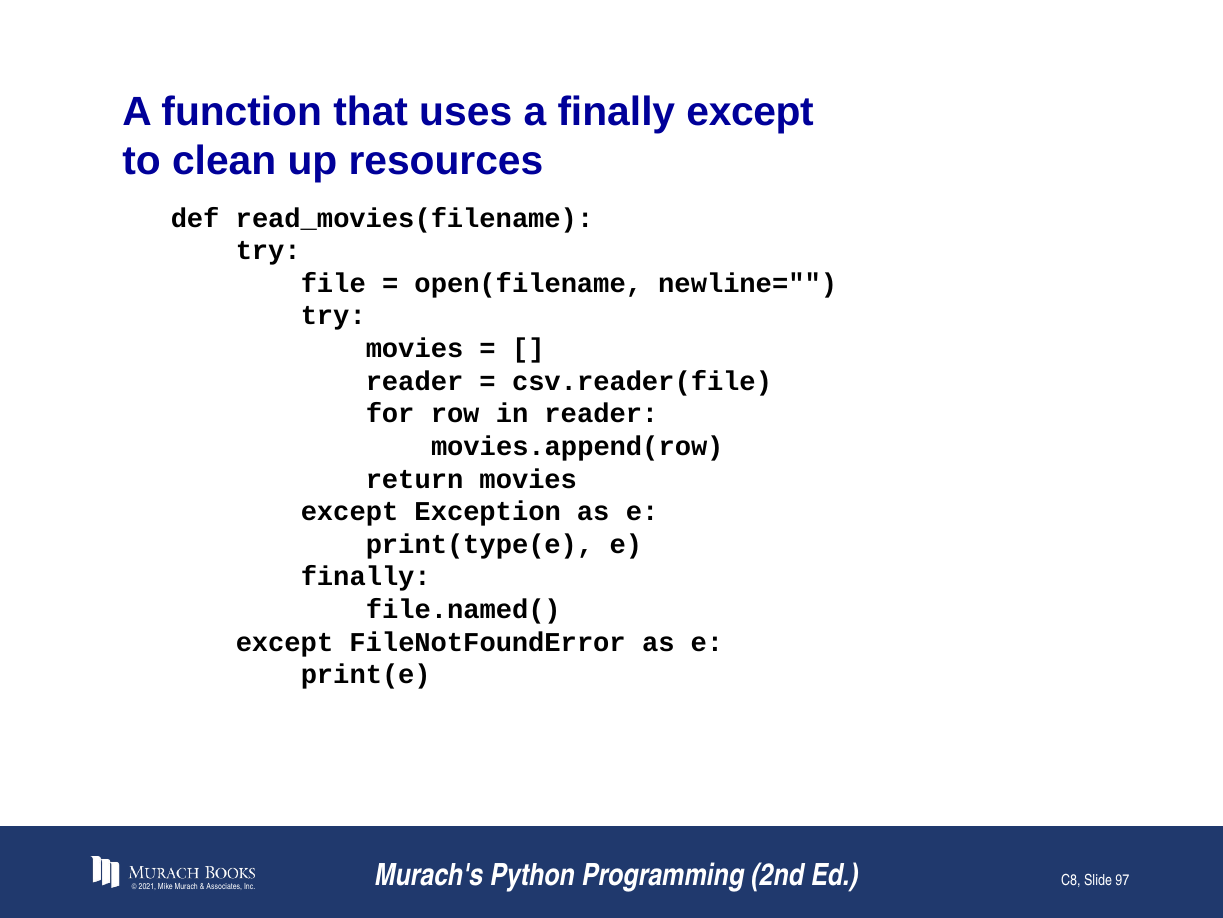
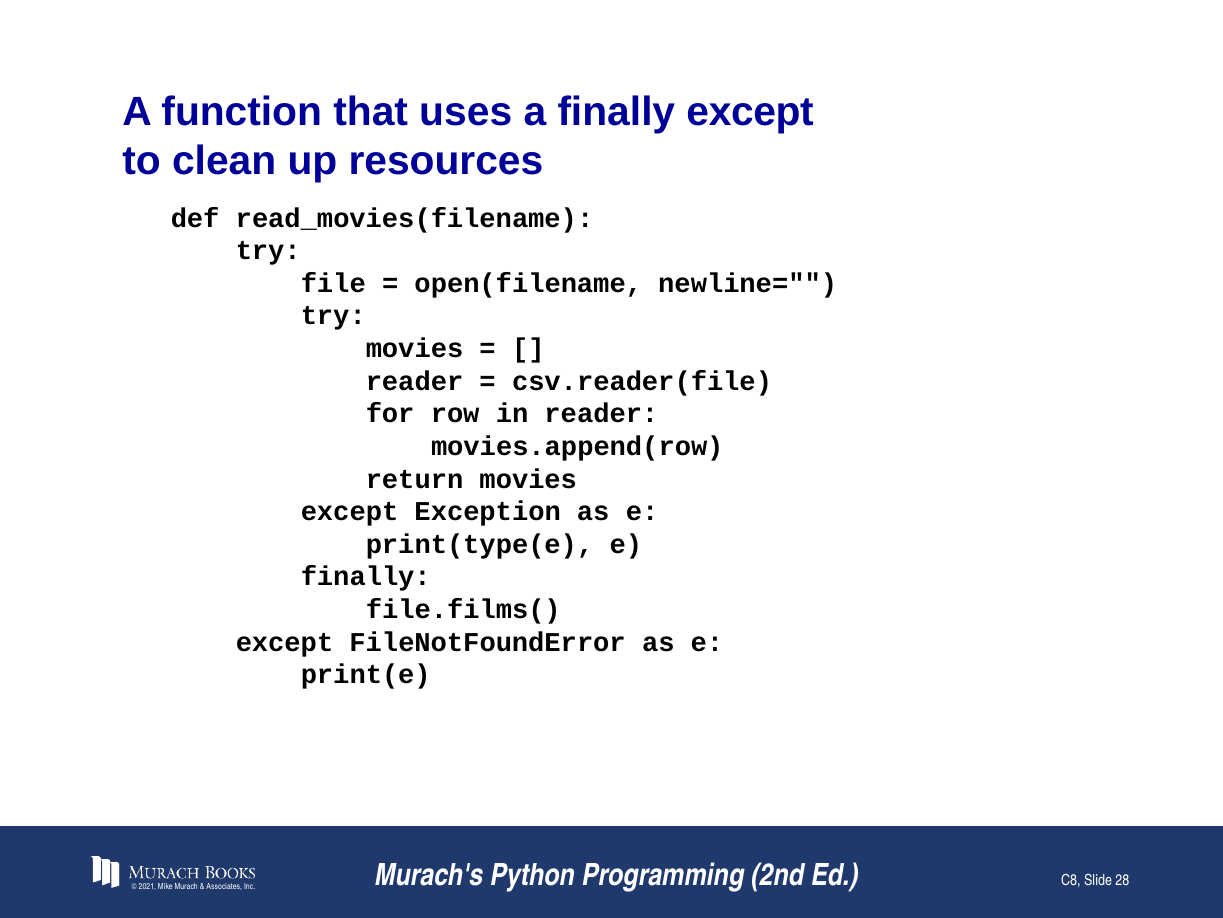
file.named(: file.named( -> file.films(
97: 97 -> 28
